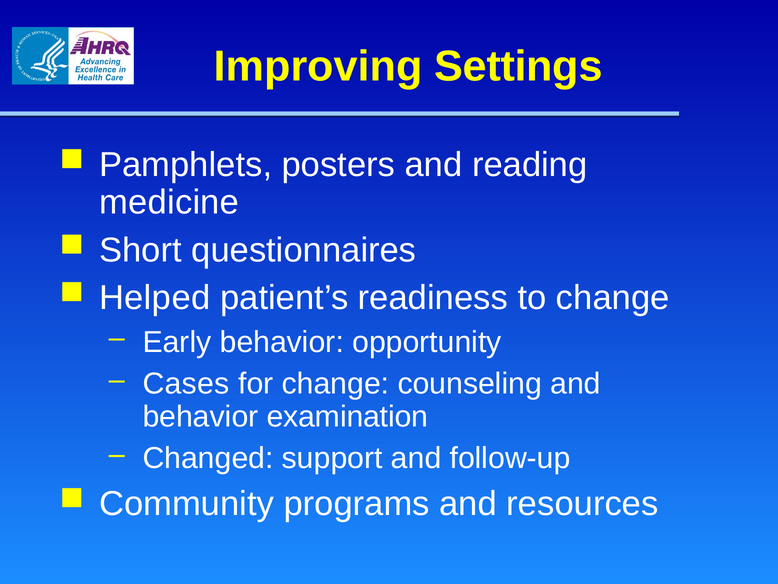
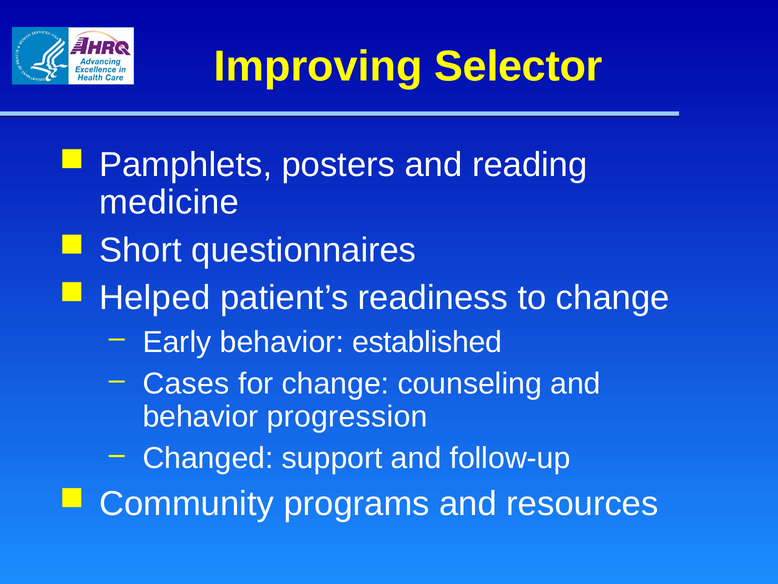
Settings: Settings -> Selector
opportunity: opportunity -> established
examination: examination -> progression
